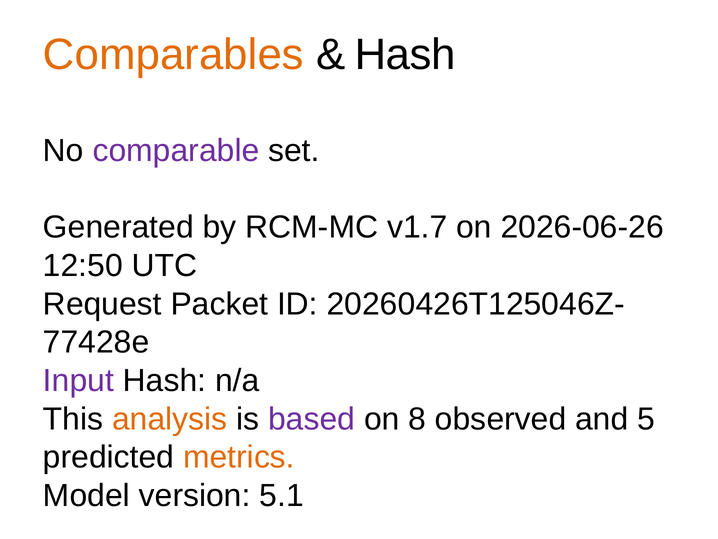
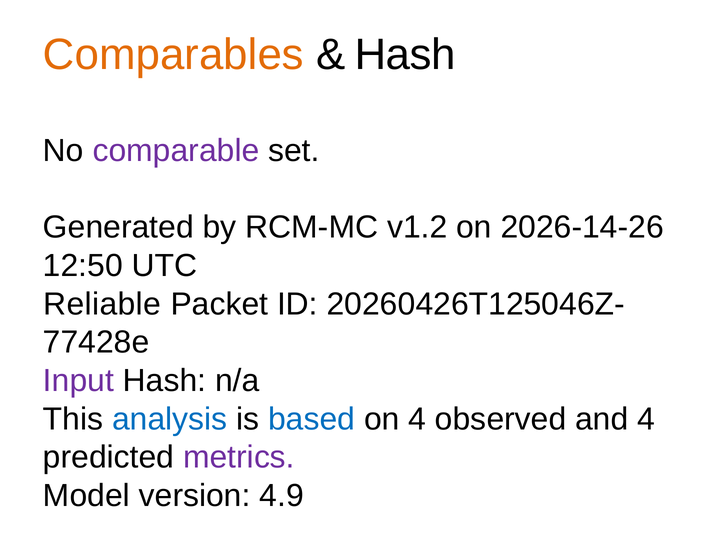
v1.7: v1.7 -> v1.2
2026-06-26: 2026-06-26 -> 2026-14-26
Request: Request -> Reliable
analysis colour: orange -> blue
based colour: purple -> blue
on 8: 8 -> 4
and 5: 5 -> 4
metrics colour: orange -> purple
5.1: 5.1 -> 4.9
